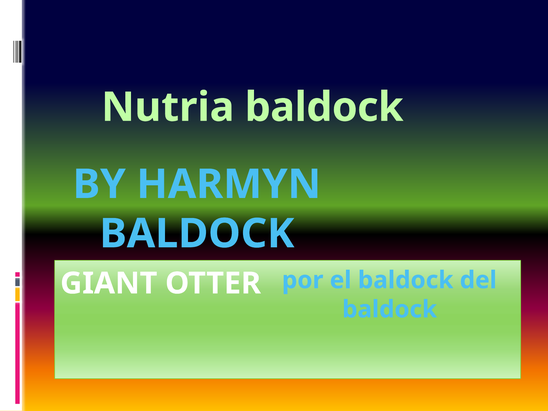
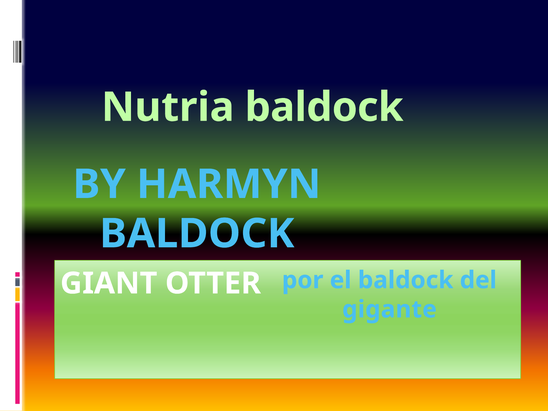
baldock at (390, 309): baldock -> gigante
